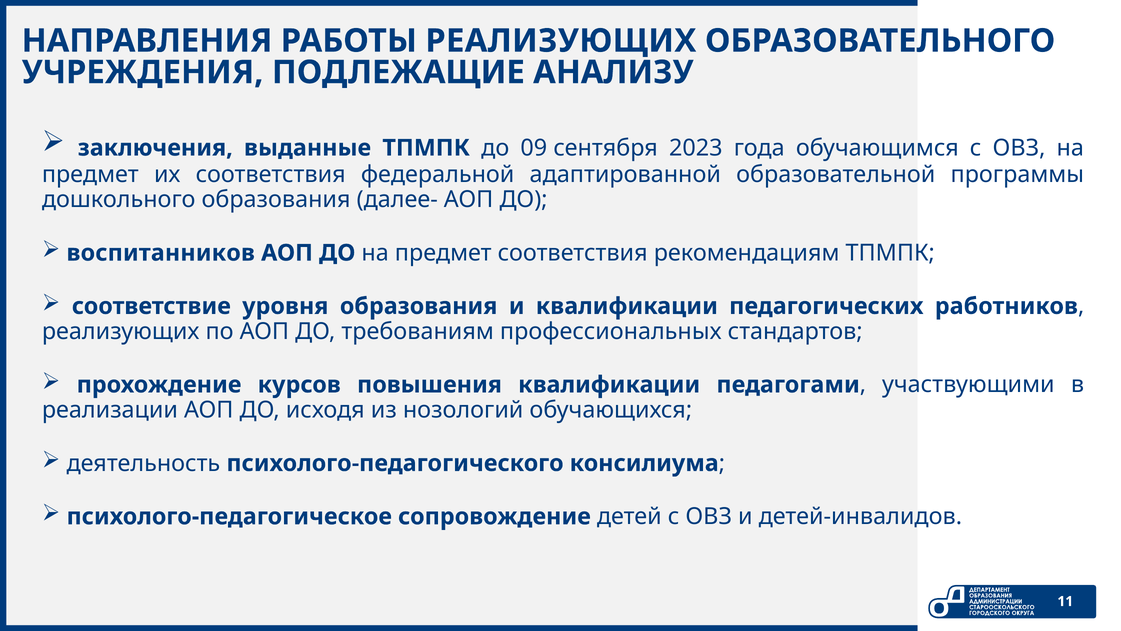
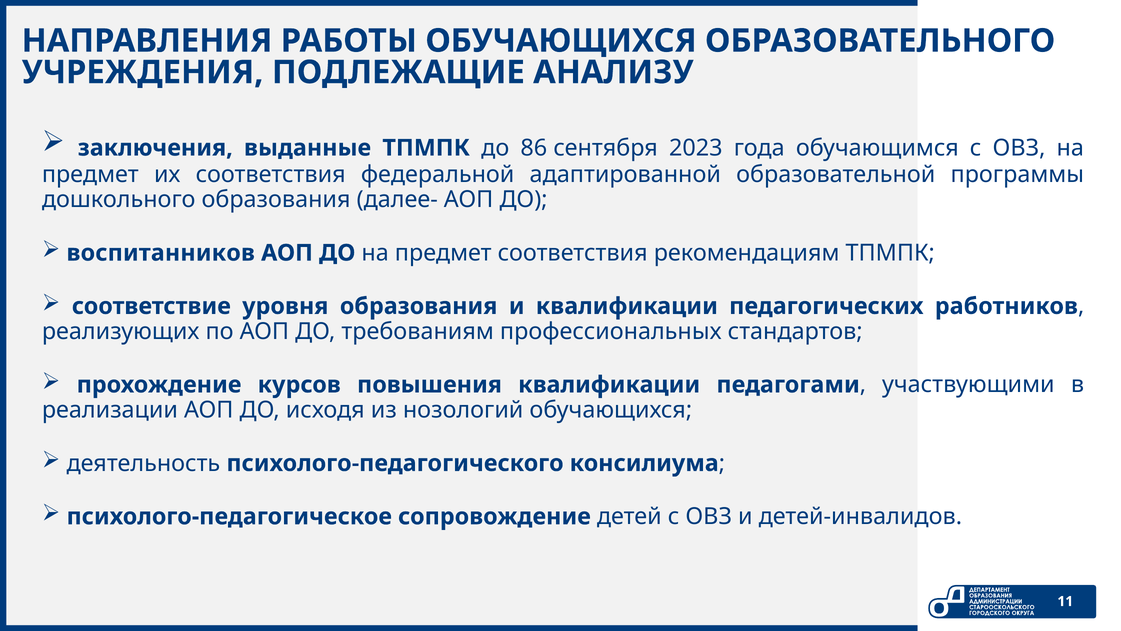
РАБОТЫ РЕАЛИЗУЮЩИХ: РЕАЛИЗУЮЩИХ -> ОБУЧАЮЩИХСЯ
09: 09 -> 86
